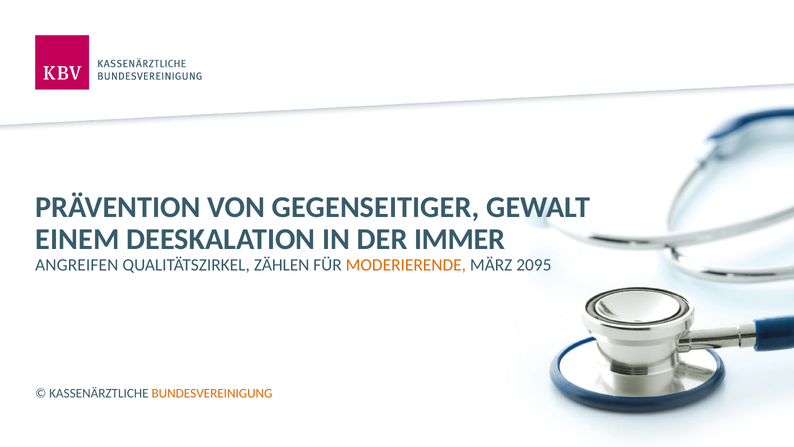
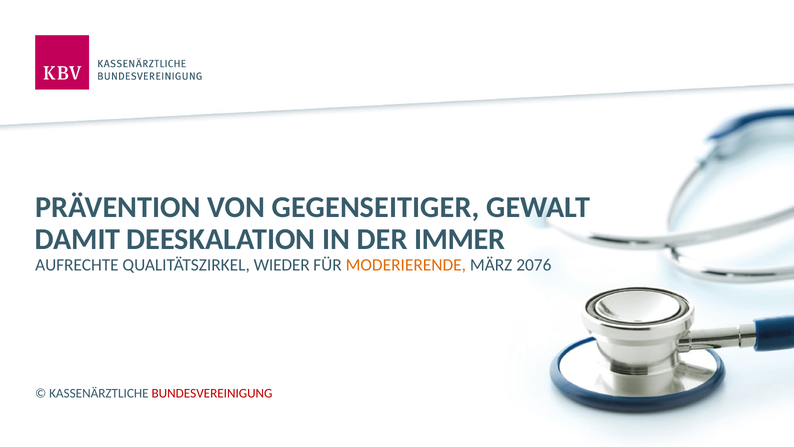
EINEM: EINEM -> DAMIT
ANGREIFEN: ANGREIFEN -> AUFRECHTE
ZÄHLEN: ZÄHLEN -> WIEDER
2095: 2095 -> 2076
BUNDESVEREINIGUNG colour: orange -> red
